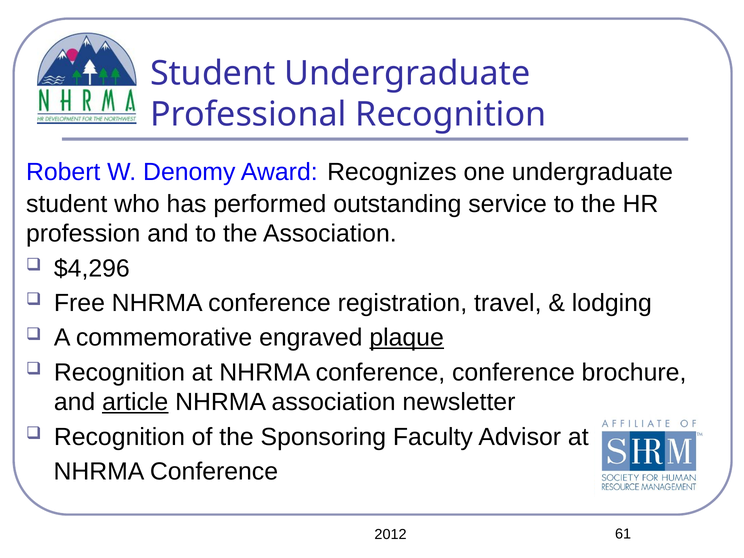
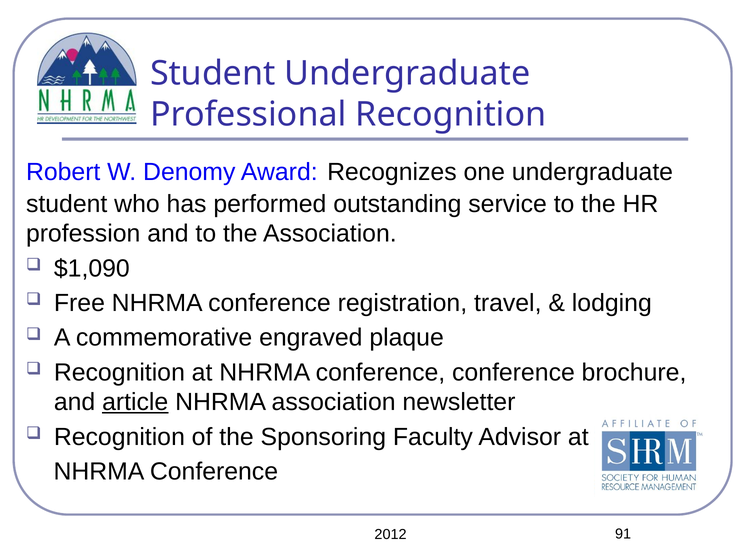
$4,296: $4,296 -> $1,090
plaque underline: present -> none
61: 61 -> 91
